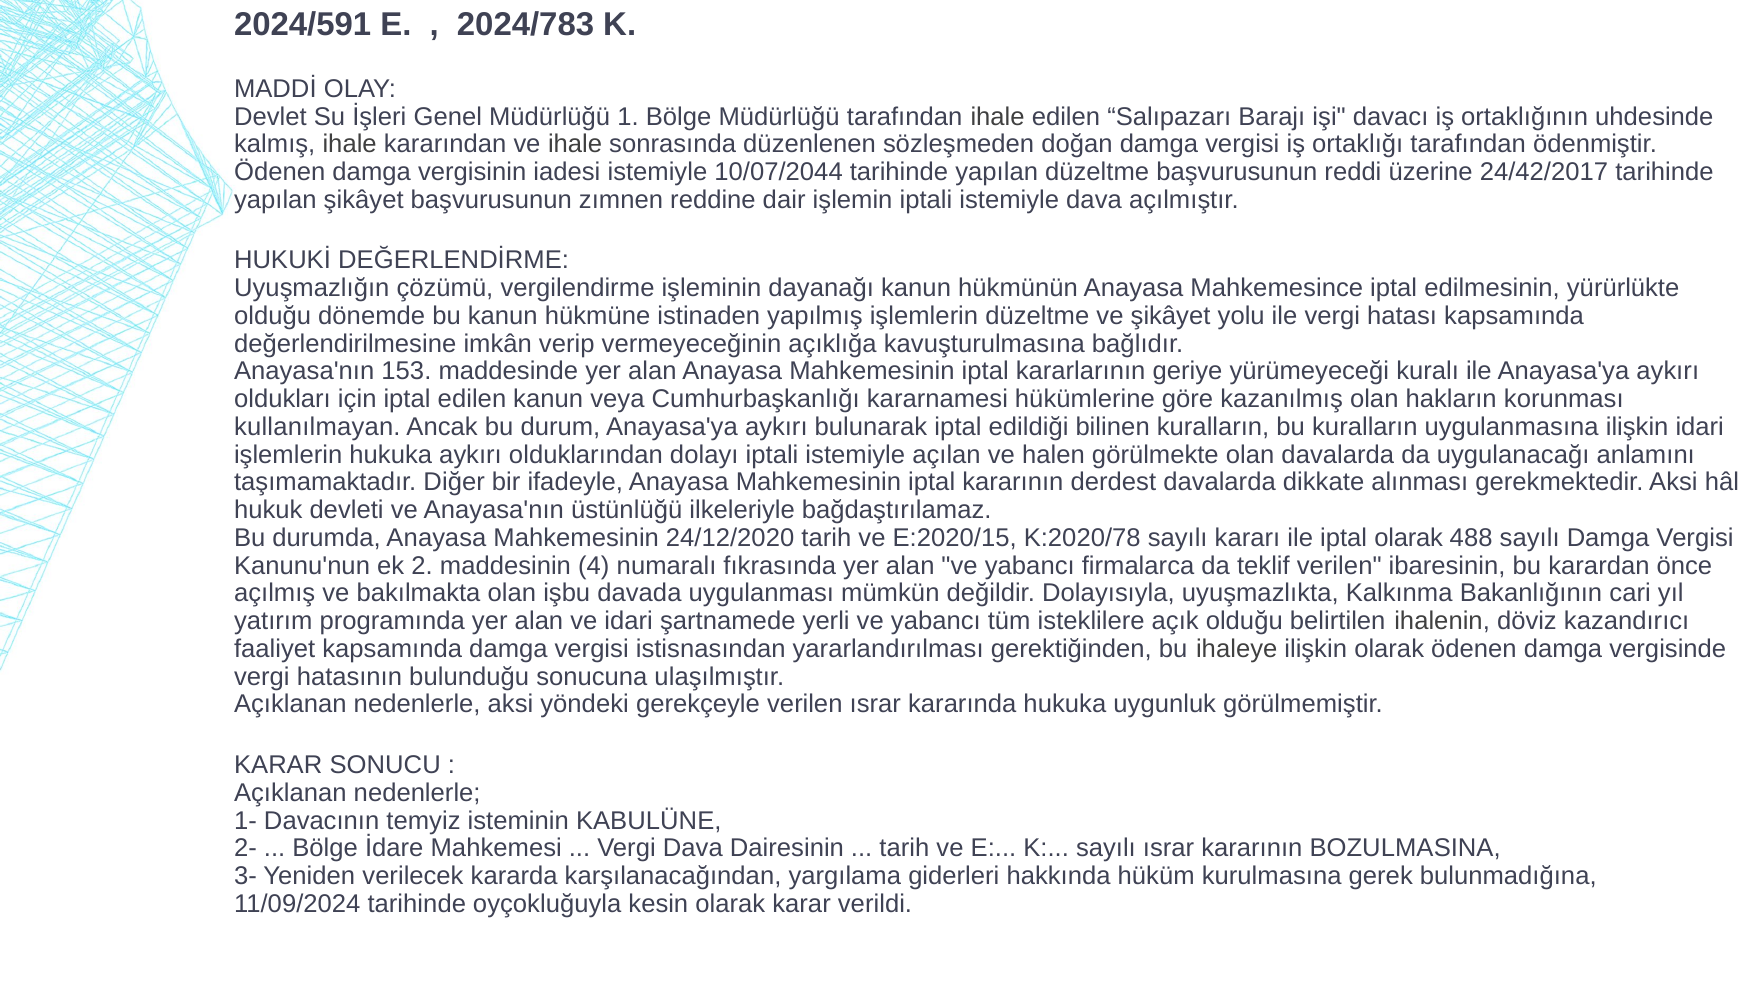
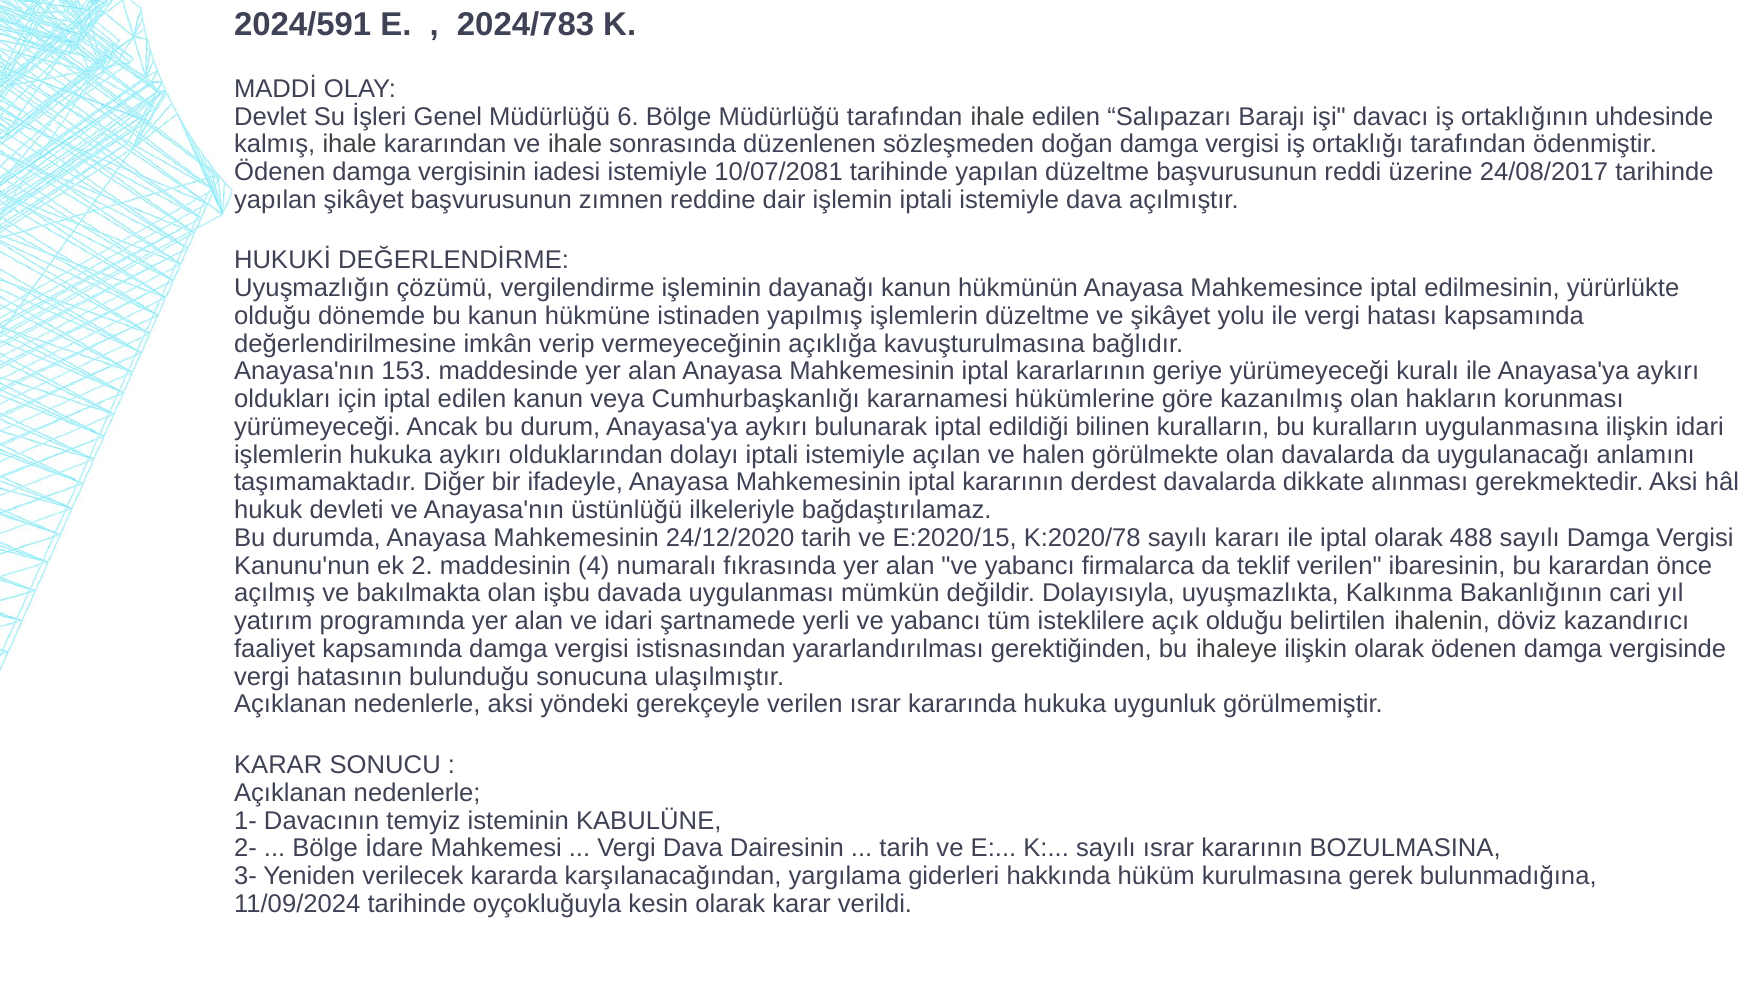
1: 1 -> 6
10/07/2044: 10/07/2044 -> 10/07/2081
24/42/2017: 24/42/2017 -> 24/08/2017
kullanılmayan at (317, 427): kullanılmayan -> yürümeyeceği
